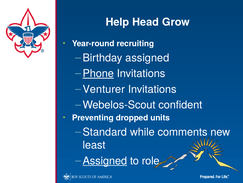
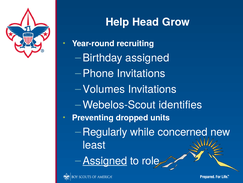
Phone underline: present -> none
Venturer: Venturer -> Volumes
confident: confident -> identifies
Standard: Standard -> Regularly
comments: comments -> concerned
